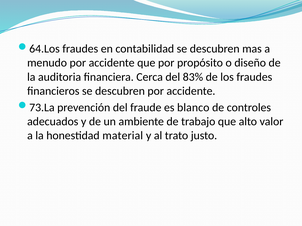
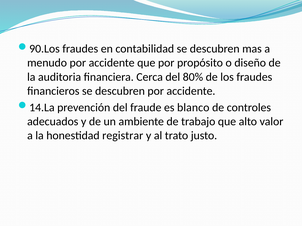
64.Los: 64.Los -> 90.Los
83%: 83% -> 80%
73.La: 73.La -> 14.La
material: material -> registrar
